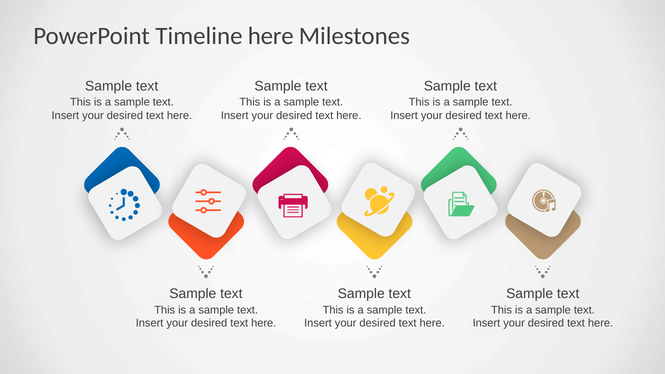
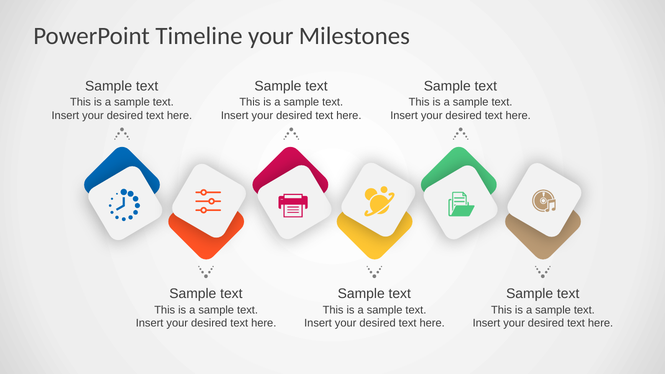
Timeline here: here -> your
